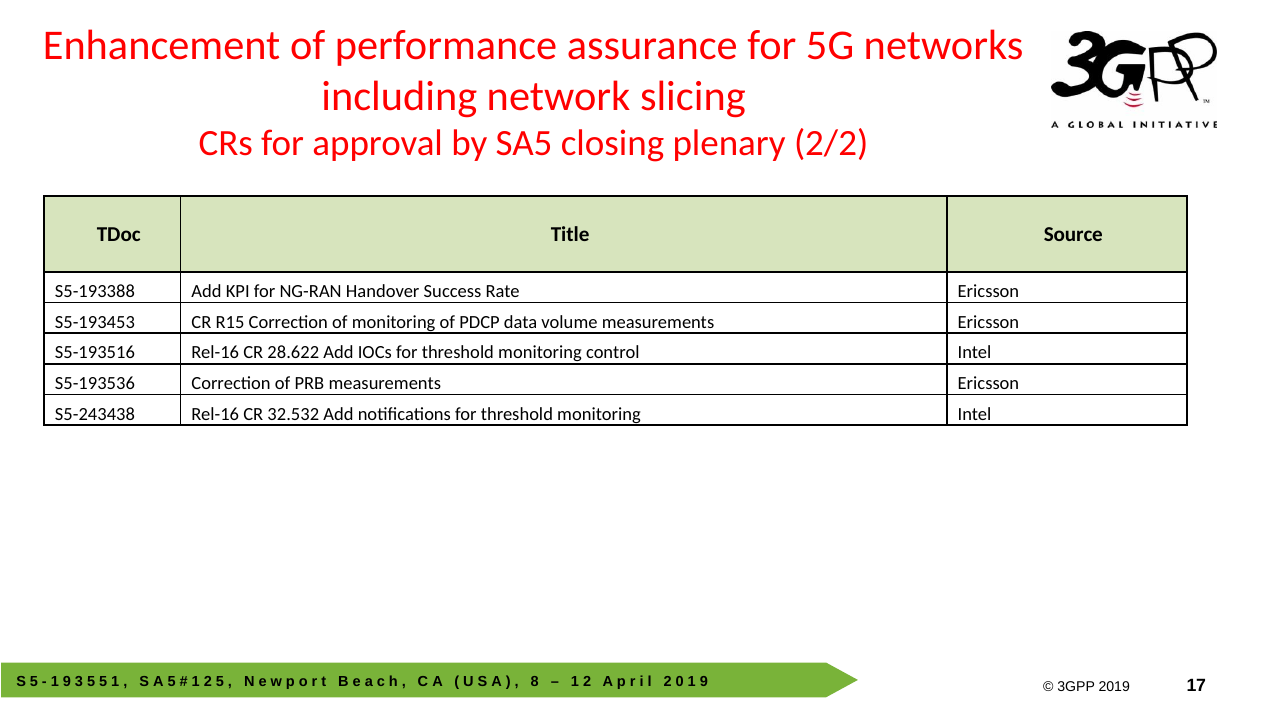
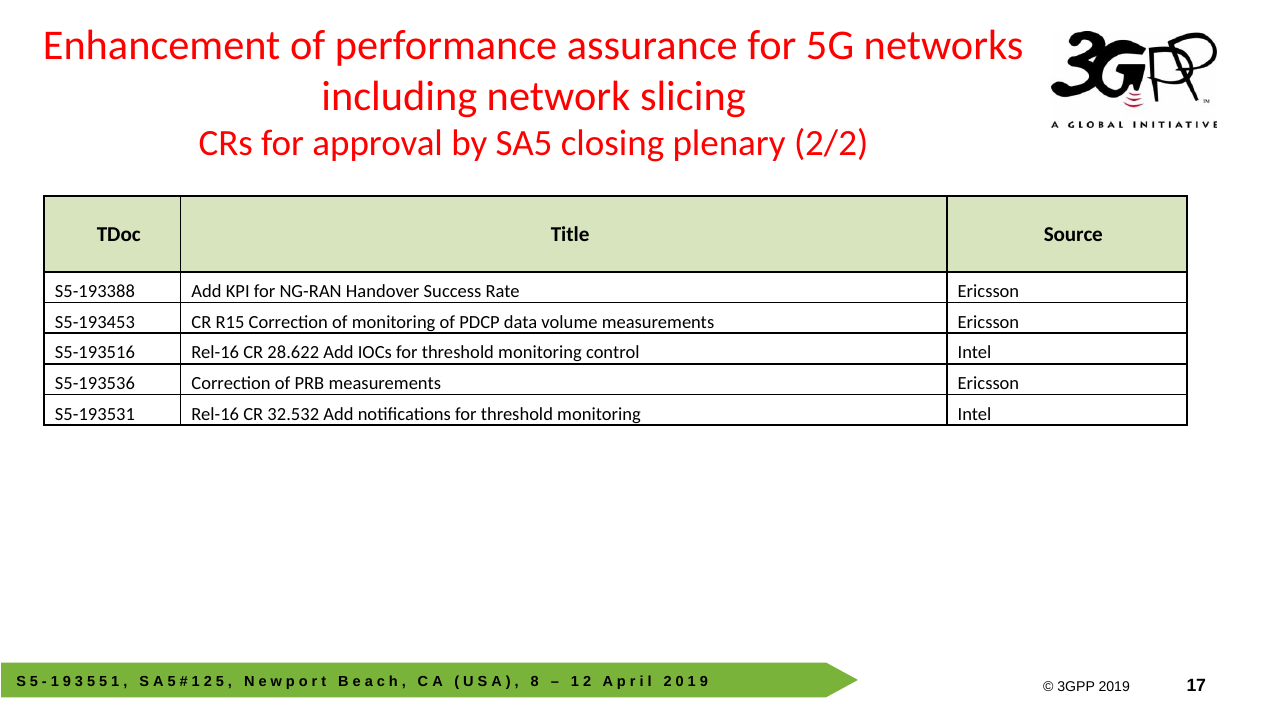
S5-243438: S5-243438 -> S5-193531
